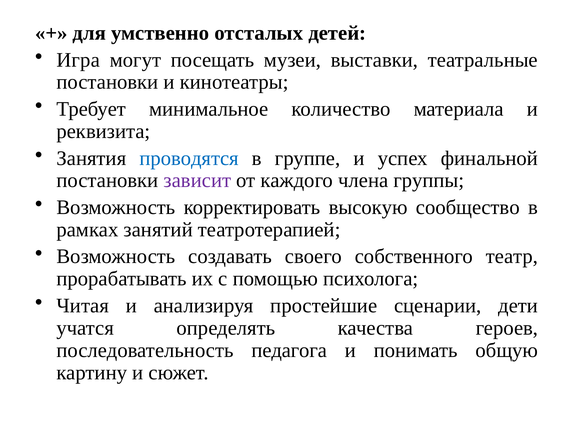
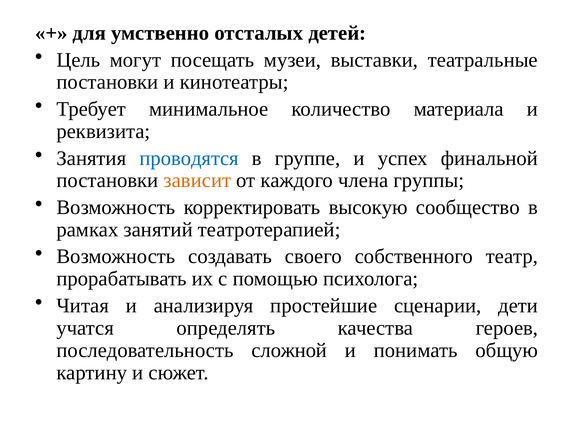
Игра: Игра -> Цель
зависит colour: purple -> orange
педагога: педагога -> сложной
